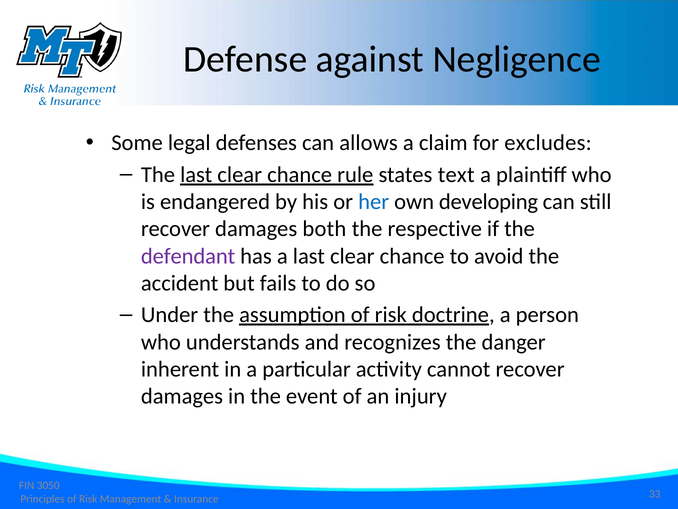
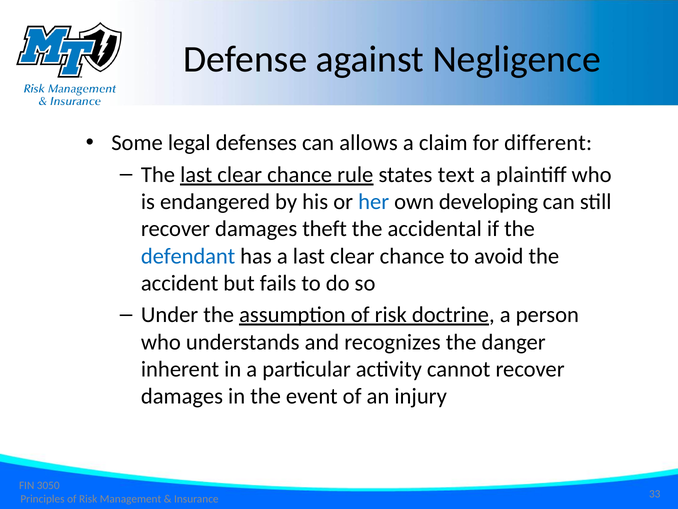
excludes: excludes -> different
both: both -> theft
respective: respective -> accidental
defendant colour: purple -> blue
